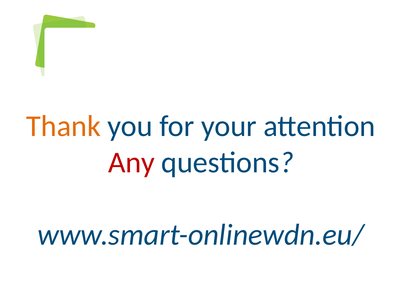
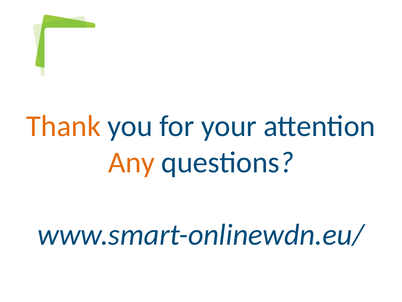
Any colour: red -> orange
